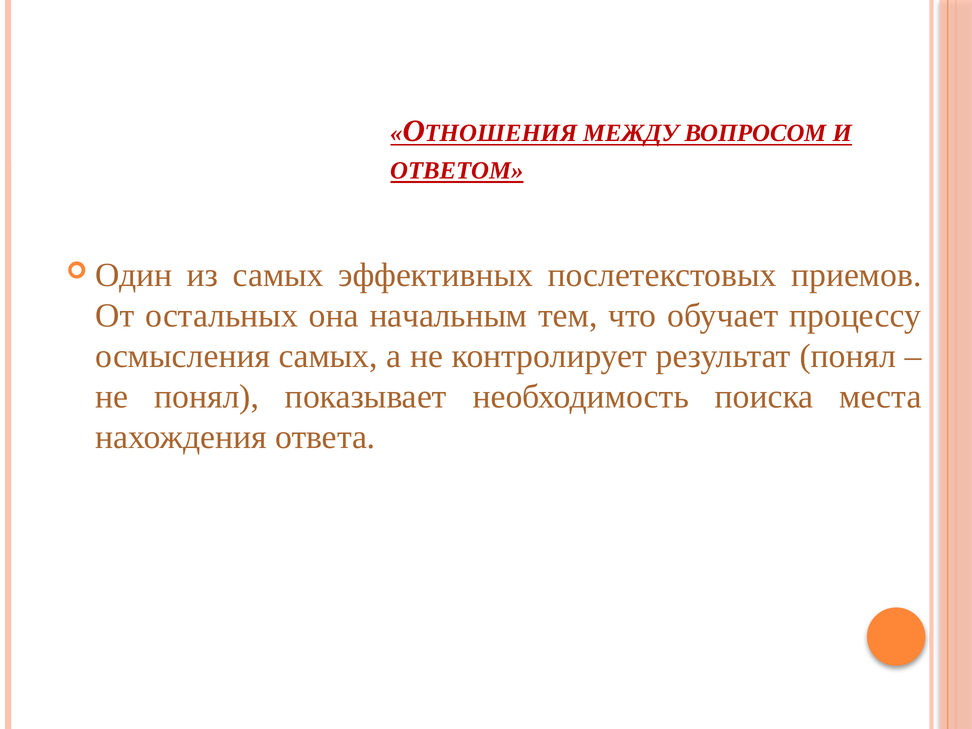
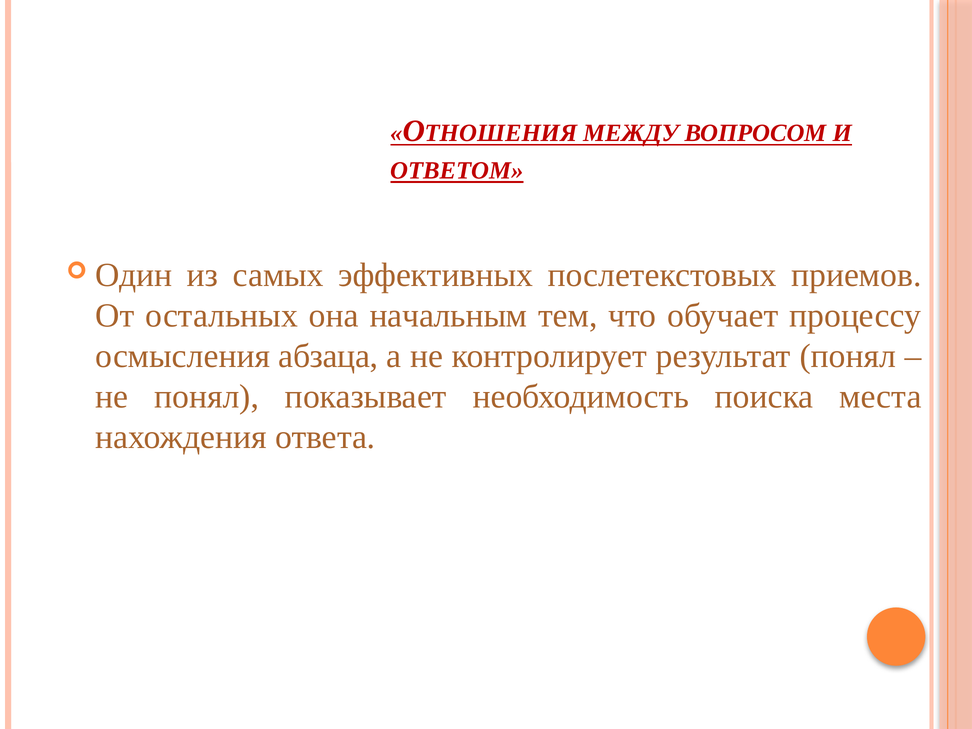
осмысления самых: самых -> абзаца
